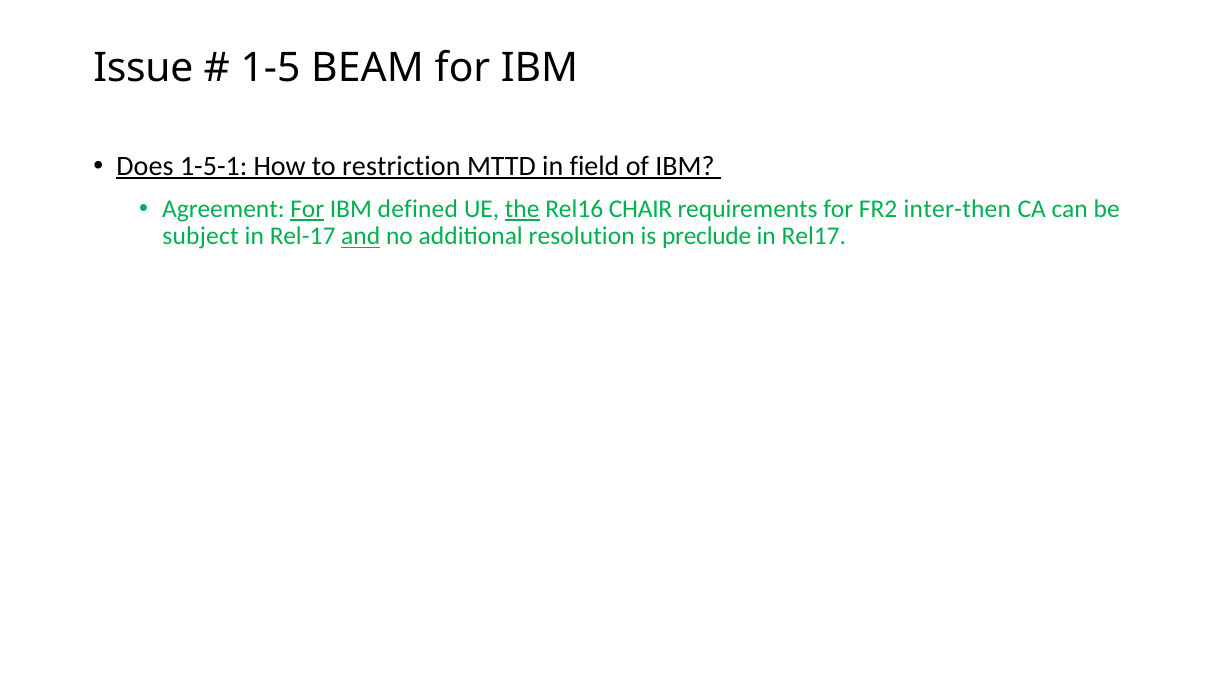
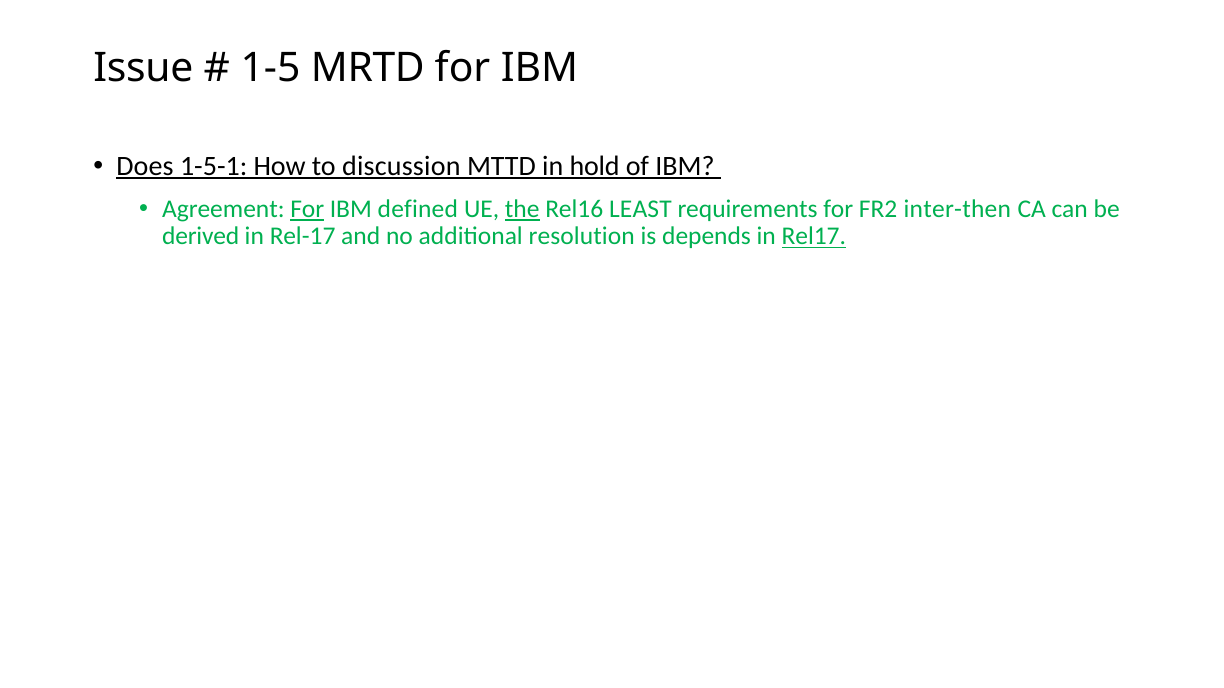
BEAM: BEAM -> MRTD
restriction: restriction -> discussion
field: field -> hold
CHAIR: CHAIR -> LEAST
subject: subject -> derived
and underline: present -> none
preclude: preclude -> depends
Rel17 underline: none -> present
